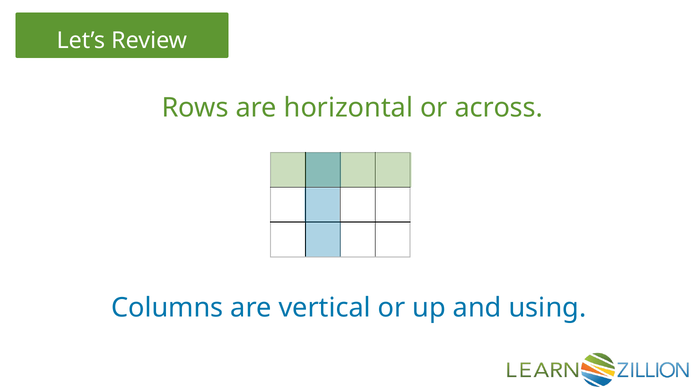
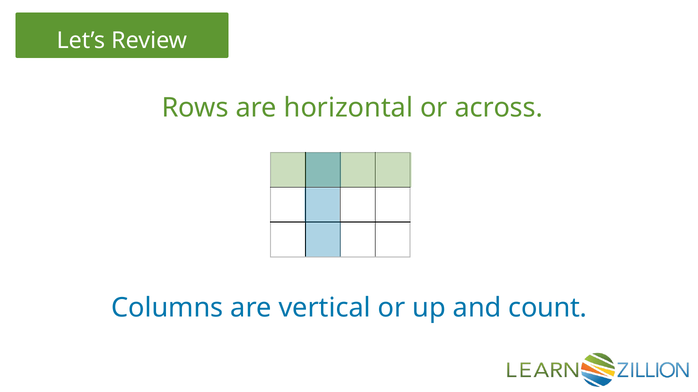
using: using -> count
